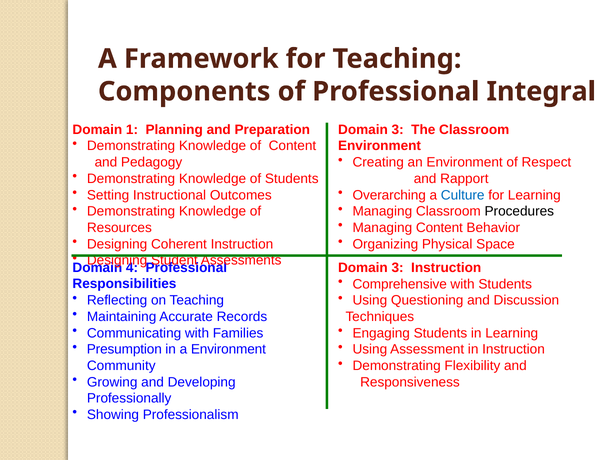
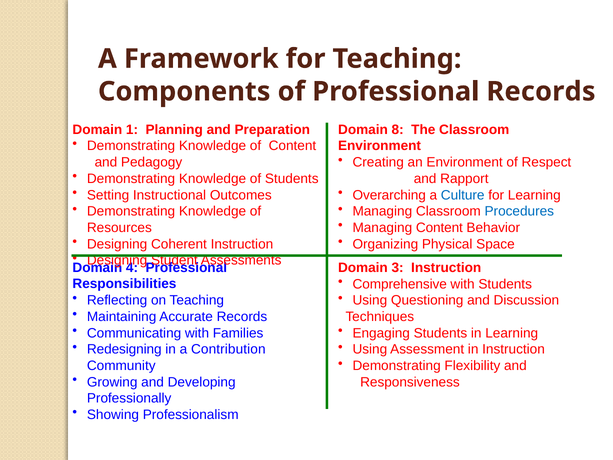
Professional Integral: Integral -> Records
3 at (398, 130): 3 -> 8
Procedures colour: black -> blue
Presumption: Presumption -> Redesigning
a Environment: Environment -> Contribution
